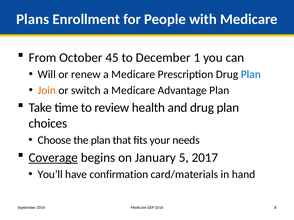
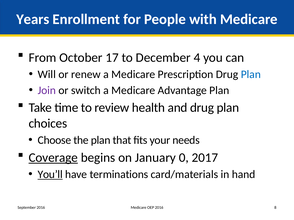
Plans: Plans -> Years
45: 45 -> 17
1: 1 -> 4
Join colour: orange -> purple
5: 5 -> 0
You’ll underline: none -> present
confirmation: confirmation -> terminations
